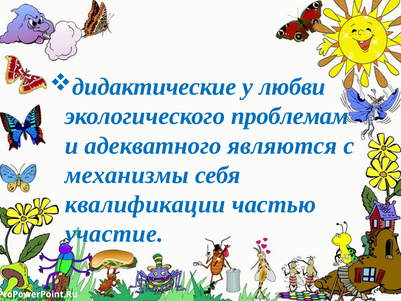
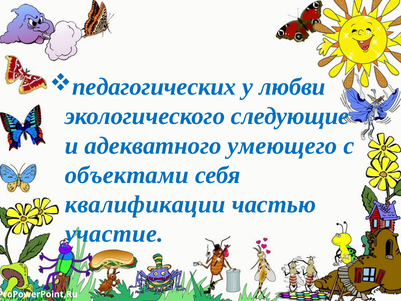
дидактические: дидактические -> педагогических
проблемам: проблемам -> следующие
являются: являются -> умеющего
механизмы: механизмы -> объектами
